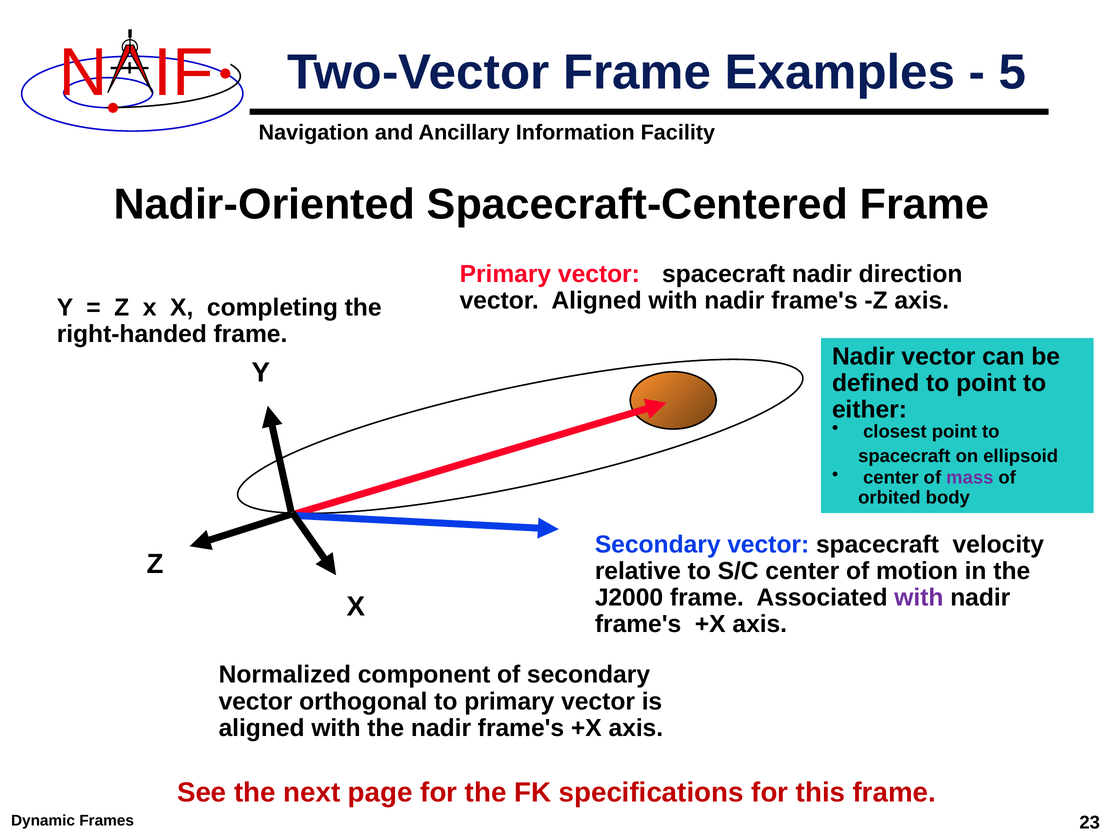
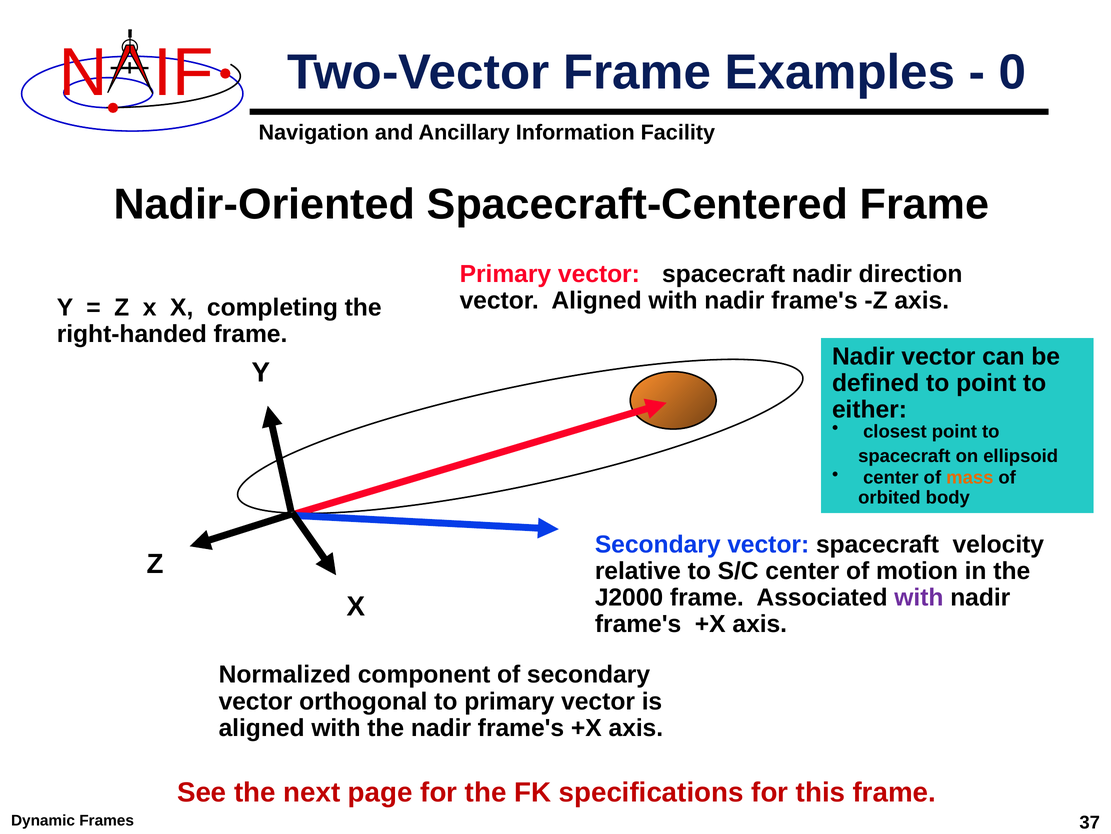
5: 5 -> 0
mass colour: purple -> orange
23: 23 -> 37
